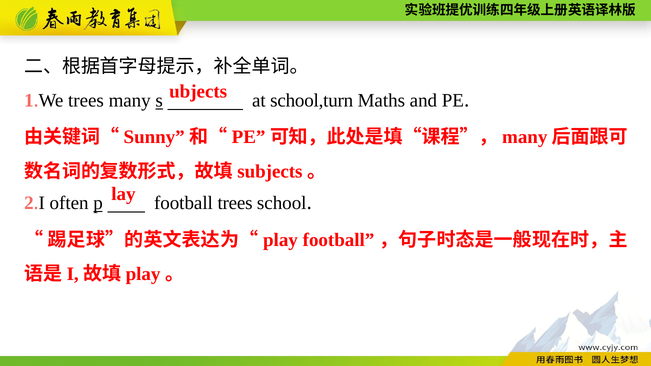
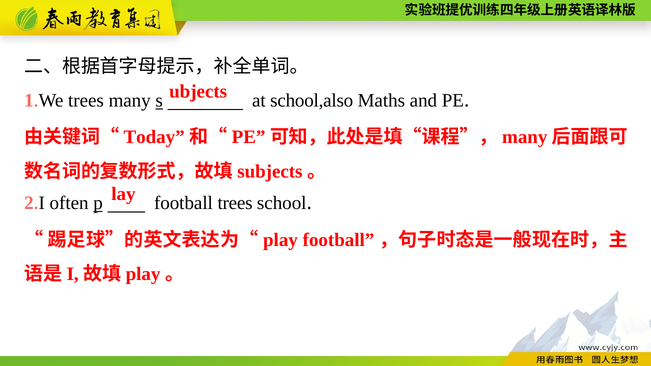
school,turn: school,turn -> school,also
Sunny: Sunny -> Today
